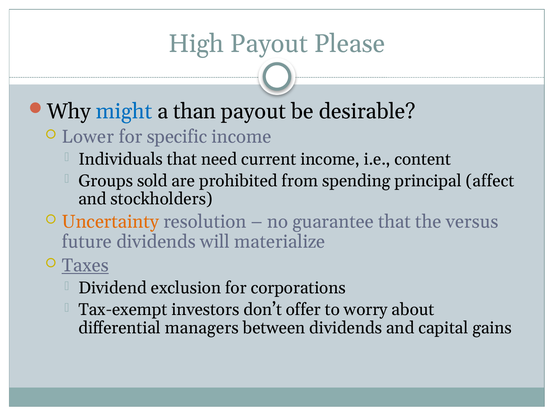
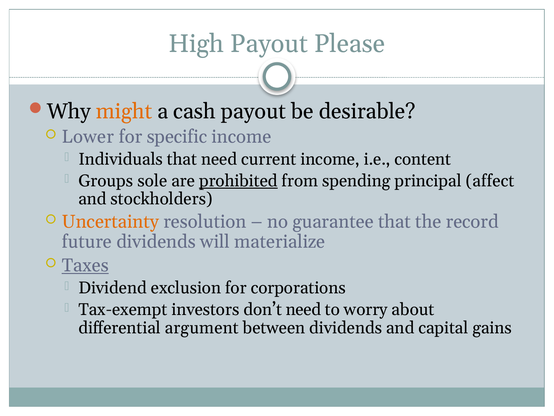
might colour: blue -> orange
than: than -> cash
sold: sold -> sole
prohibited underline: none -> present
versus: versus -> record
don’t offer: offer -> need
managers: managers -> argument
